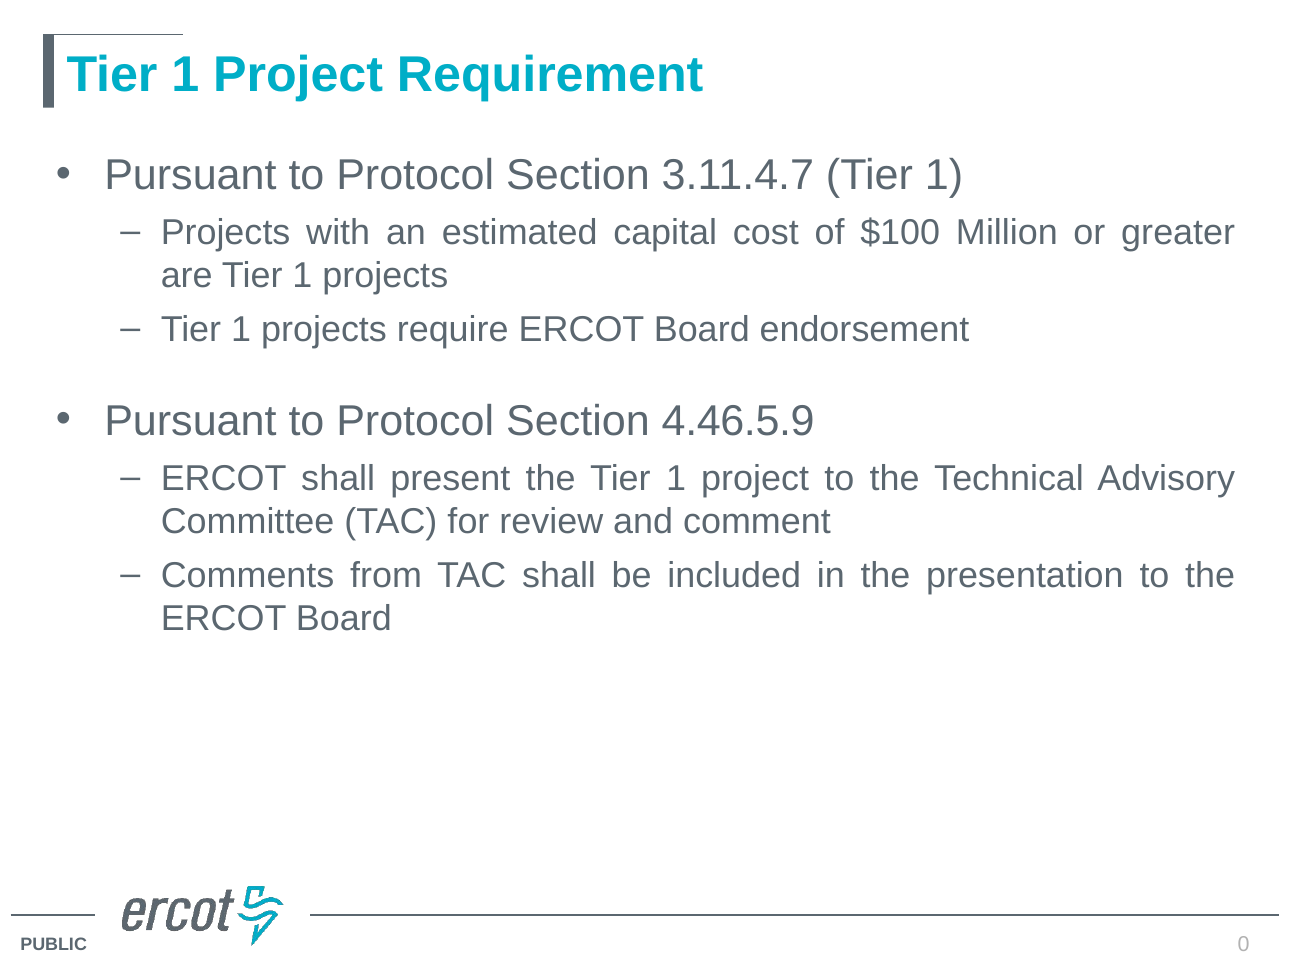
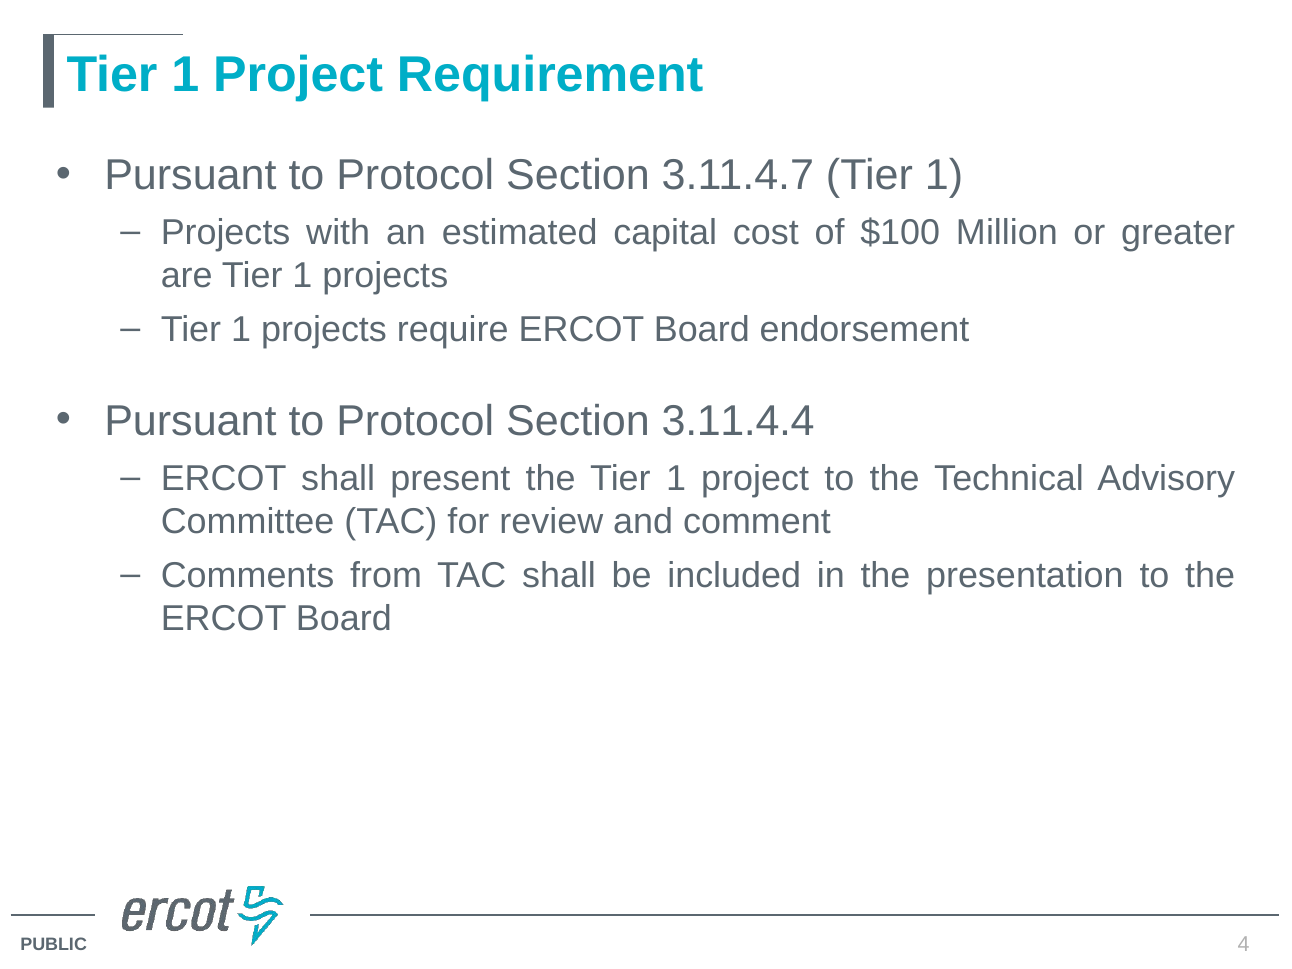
4.46.5.9: 4.46.5.9 -> 3.11.4.4
0: 0 -> 4
